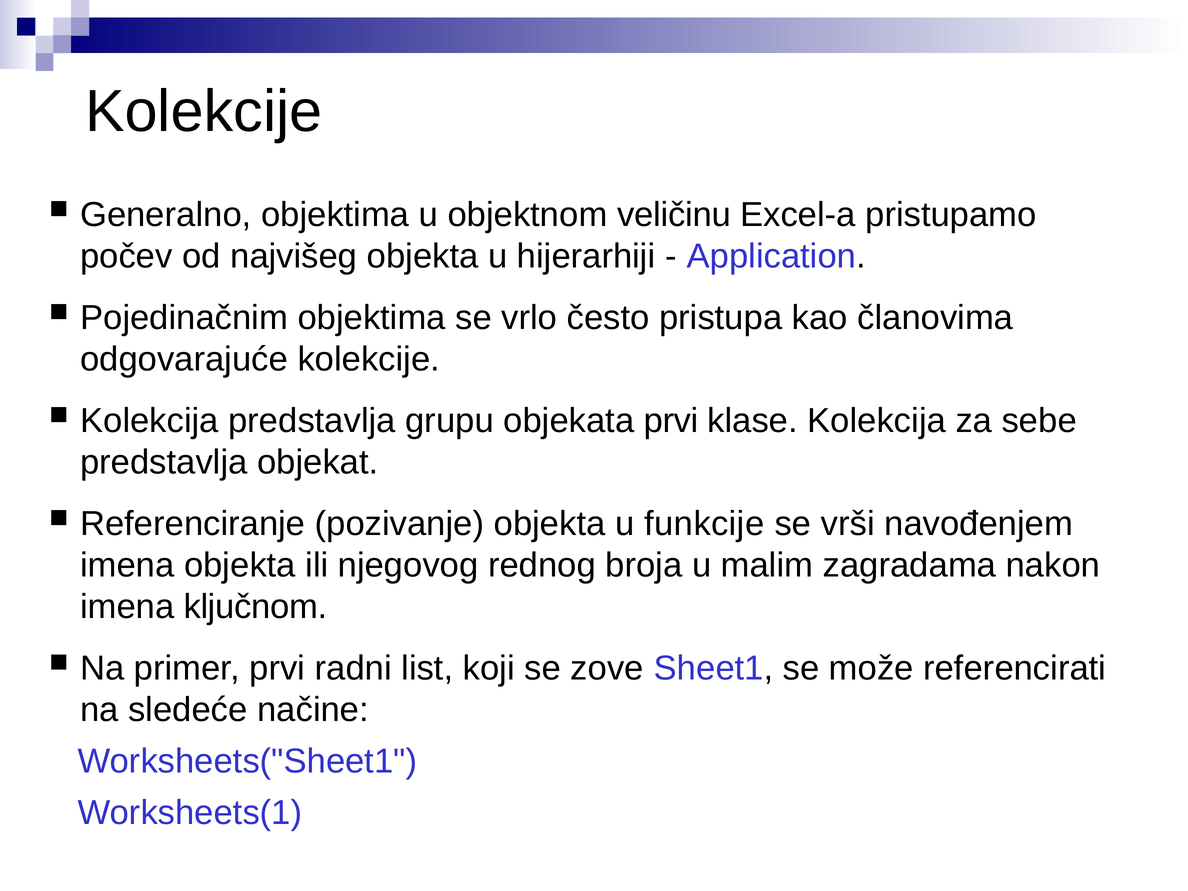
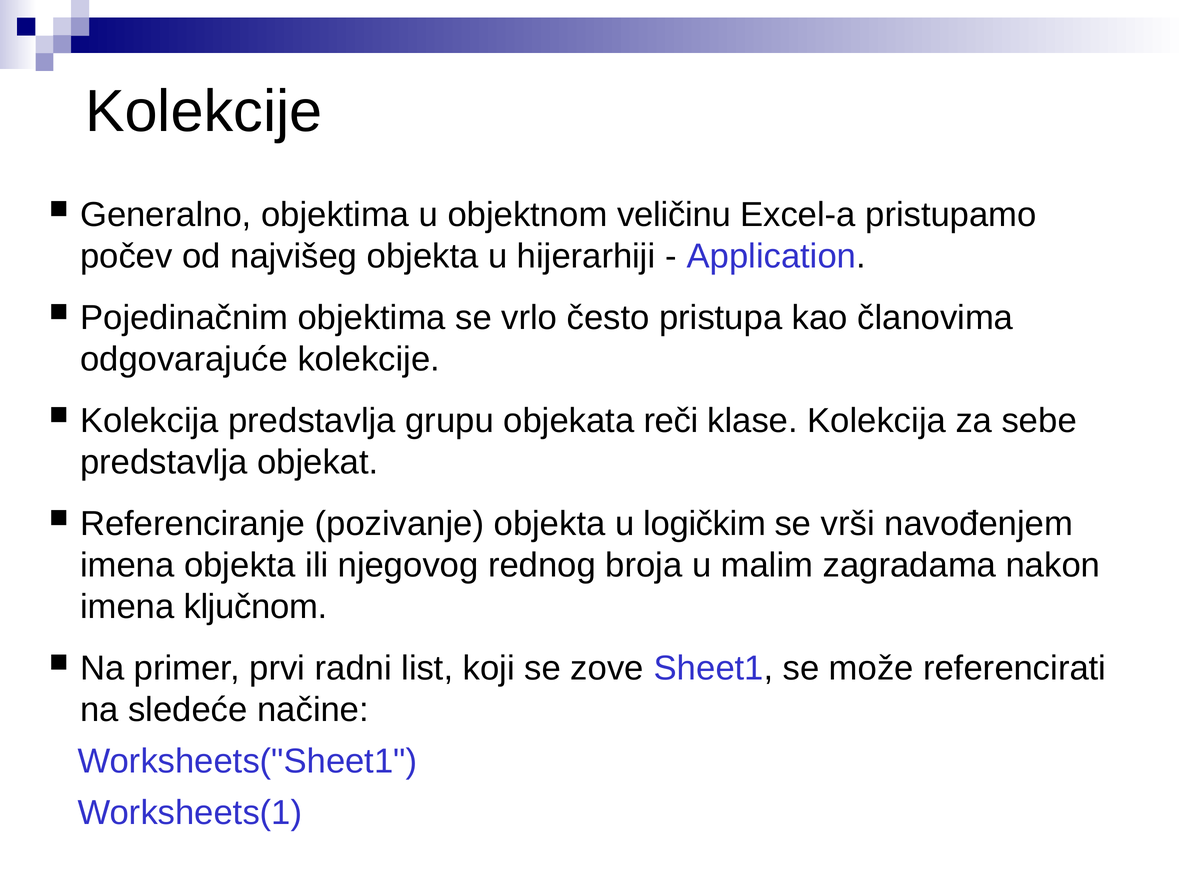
objekata prvi: prvi -> reči
funkcije: funkcije -> logičkim
